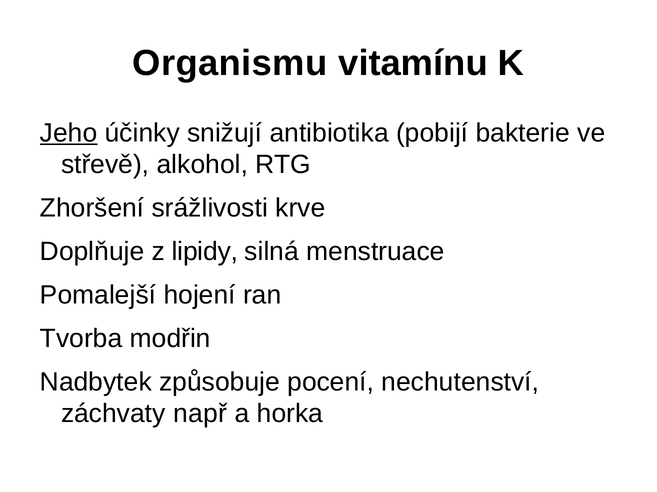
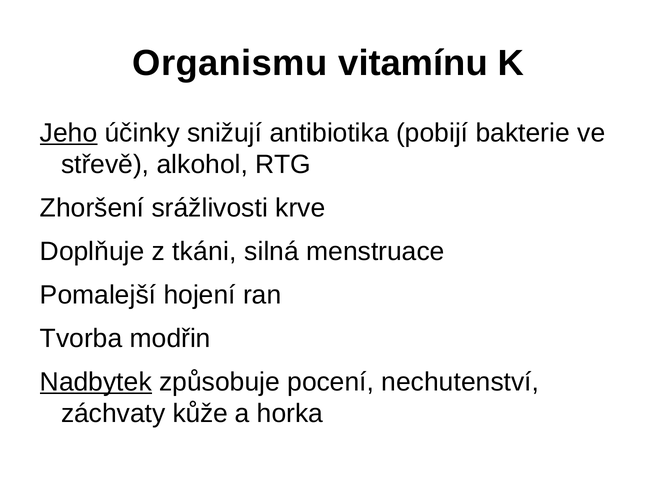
lipidy: lipidy -> tkáni
Nadbytek underline: none -> present
např: např -> kůže
